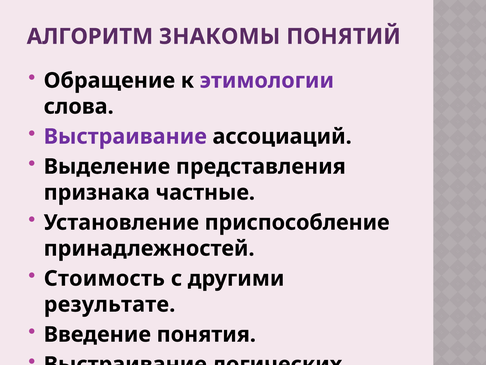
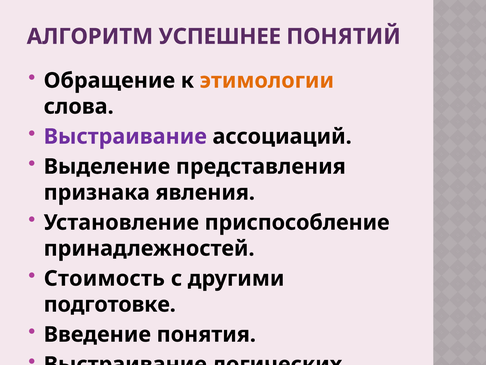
ЗНАКОМЫ: ЗНАКОМЫ -> УСПЕШНЕЕ
этимологии colour: purple -> orange
частные: частные -> явления
результате: результате -> подготовке
